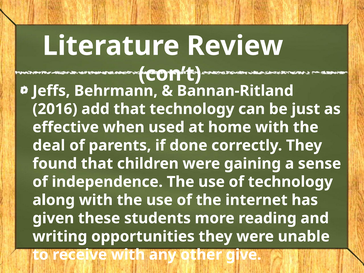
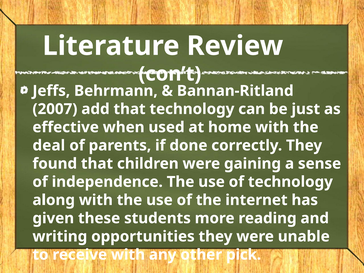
2016: 2016 -> 2007
give: give -> pick
